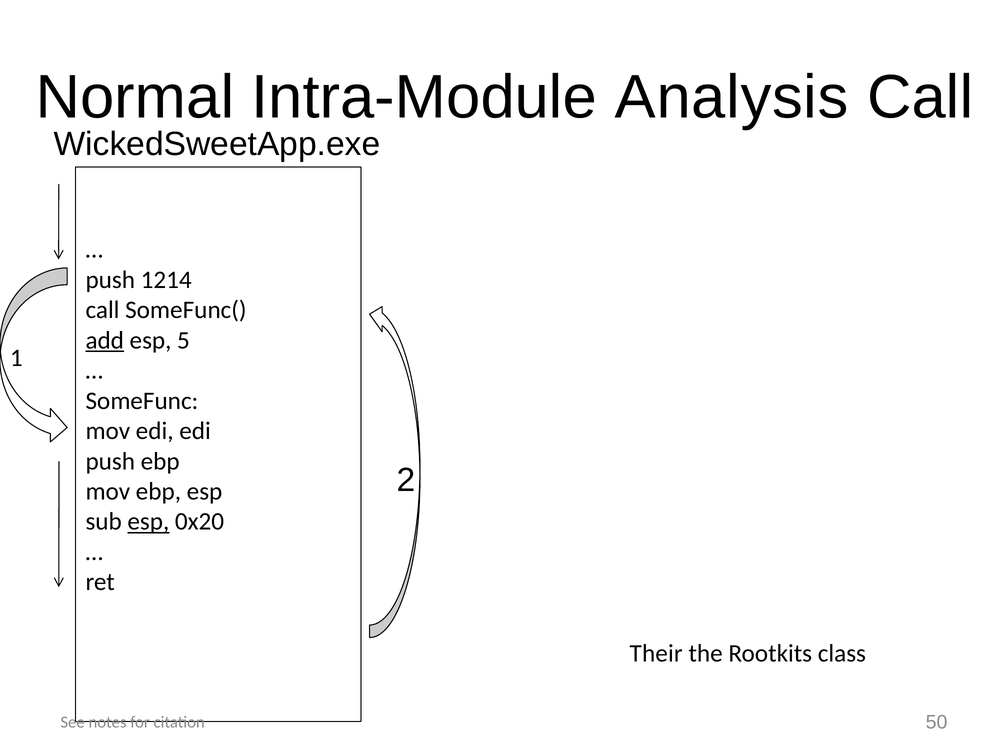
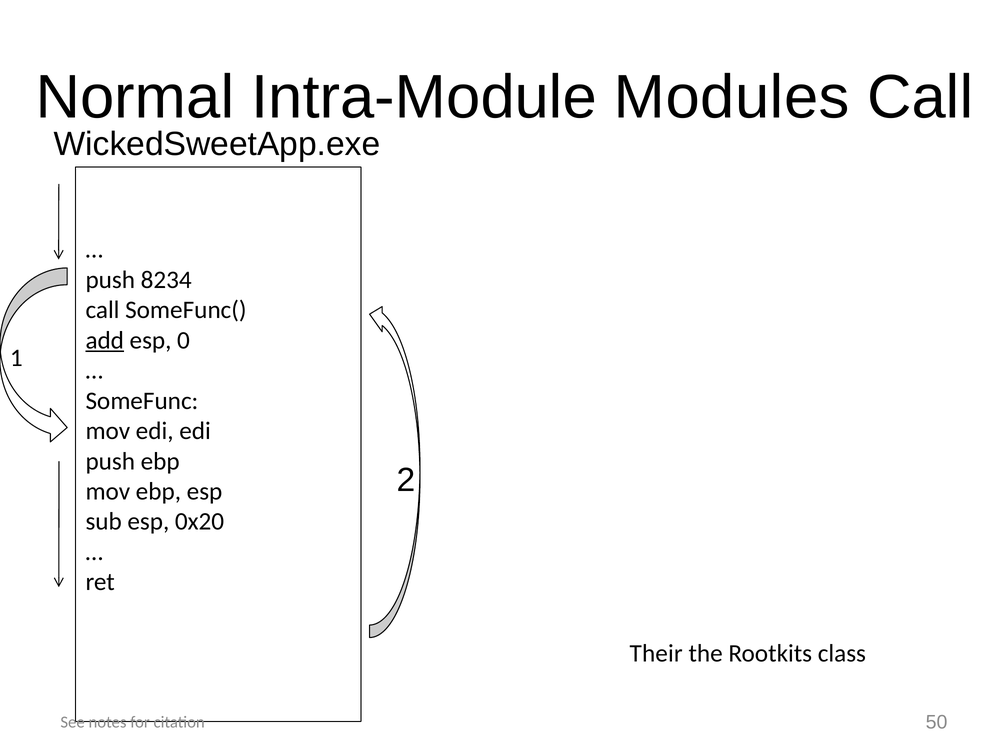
Analysis: Analysis -> Modules
1214: 1214 -> 8234
5: 5 -> 0
esp at (148, 522) underline: present -> none
